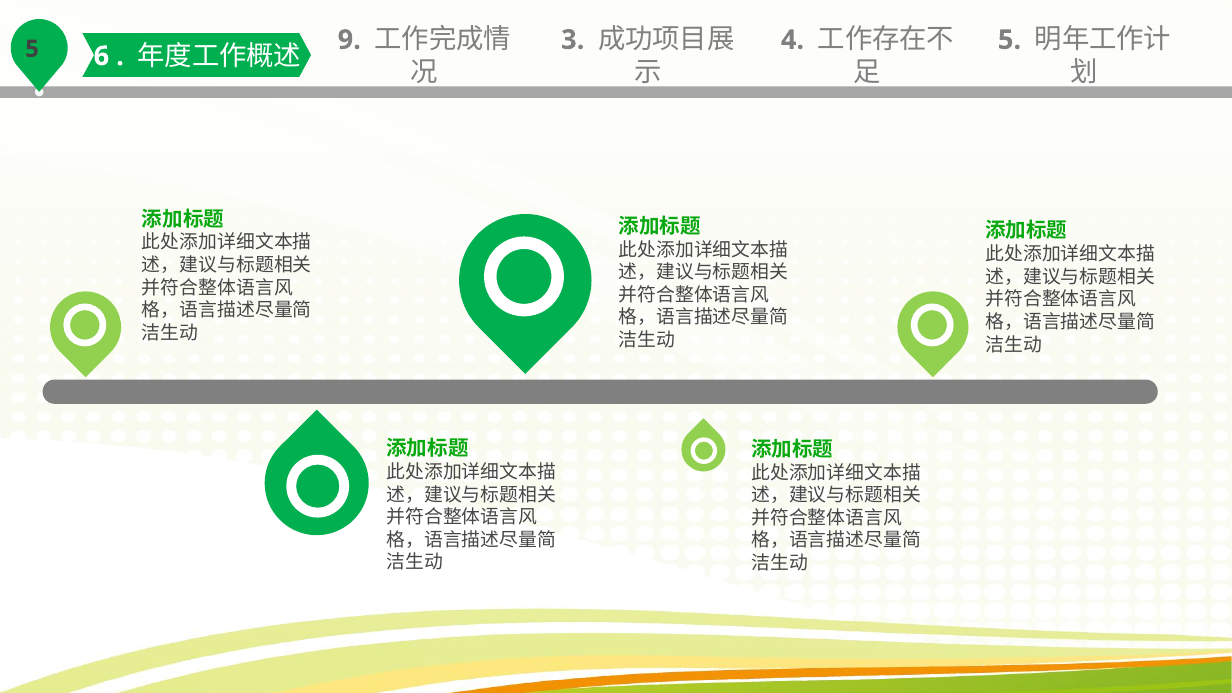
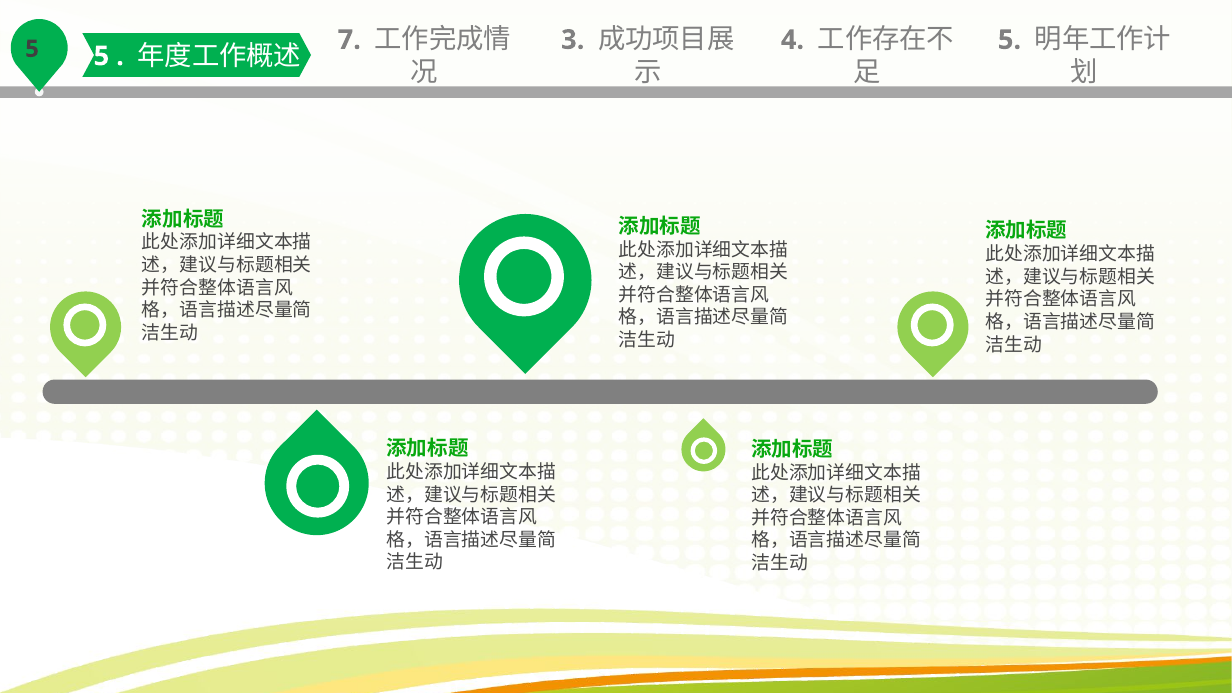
5 6: 6 -> 5
9: 9 -> 7
